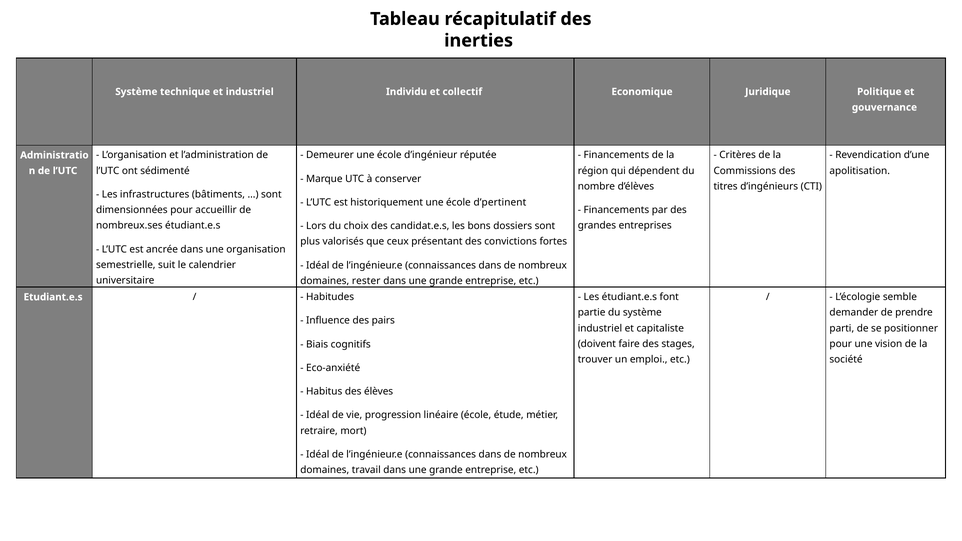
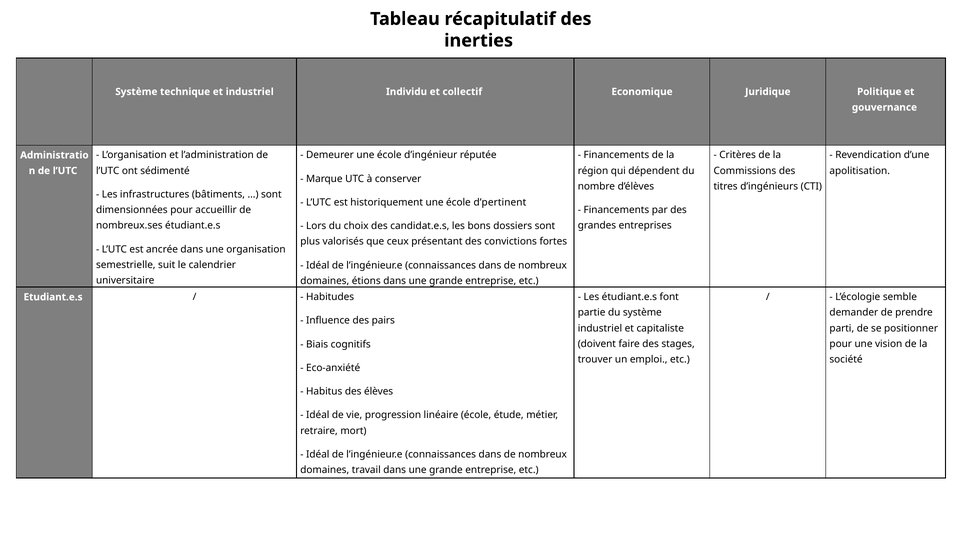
rester: rester -> étions
